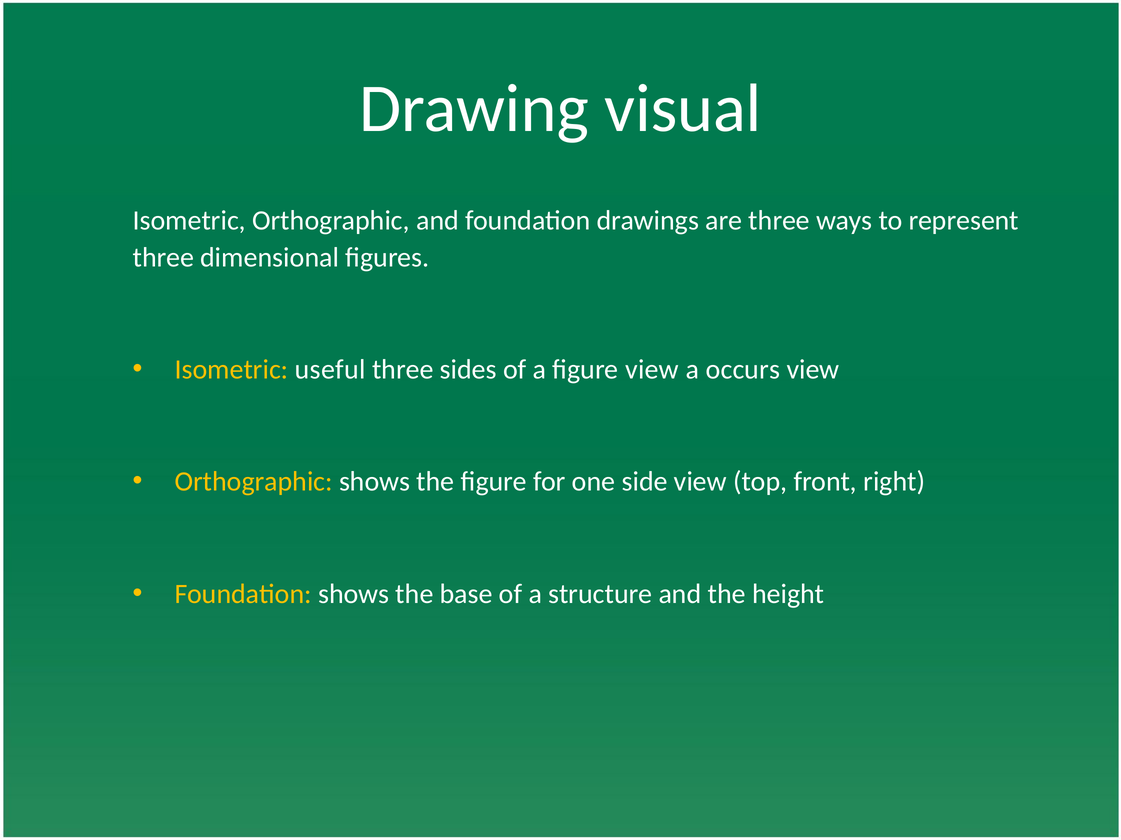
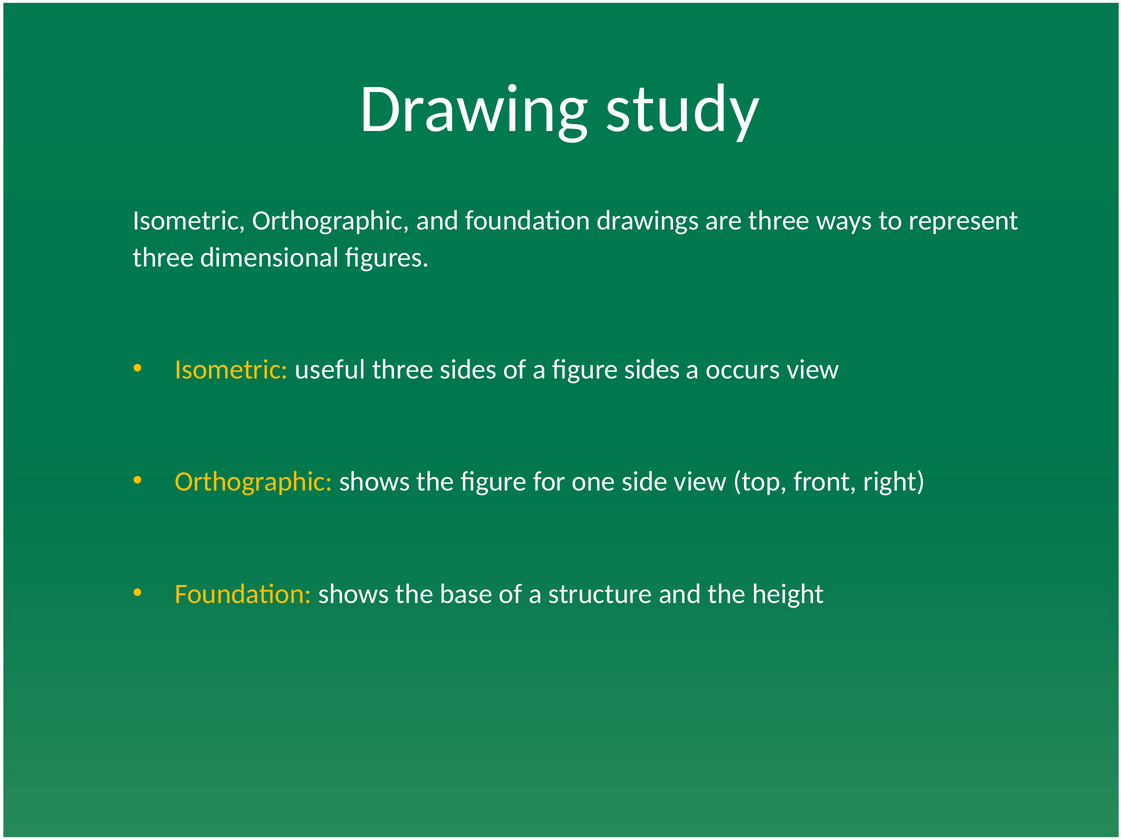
visual: visual -> study
figure view: view -> sides
